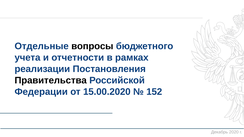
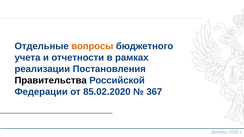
вопросы colour: black -> orange
15.00.2020: 15.00.2020 -> 85.02.2020
152: 152 -> 367
